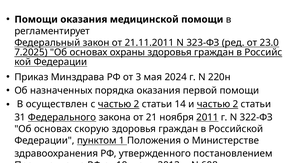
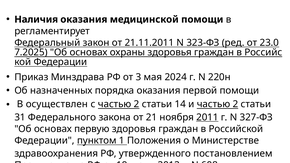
Помощи at (36, 19): Помощи -> Наличия
Федерального underline: present -> none
322-ФЗ: 322-ФЗ -> 327-ФЗ
скорую: скорую -> первую
